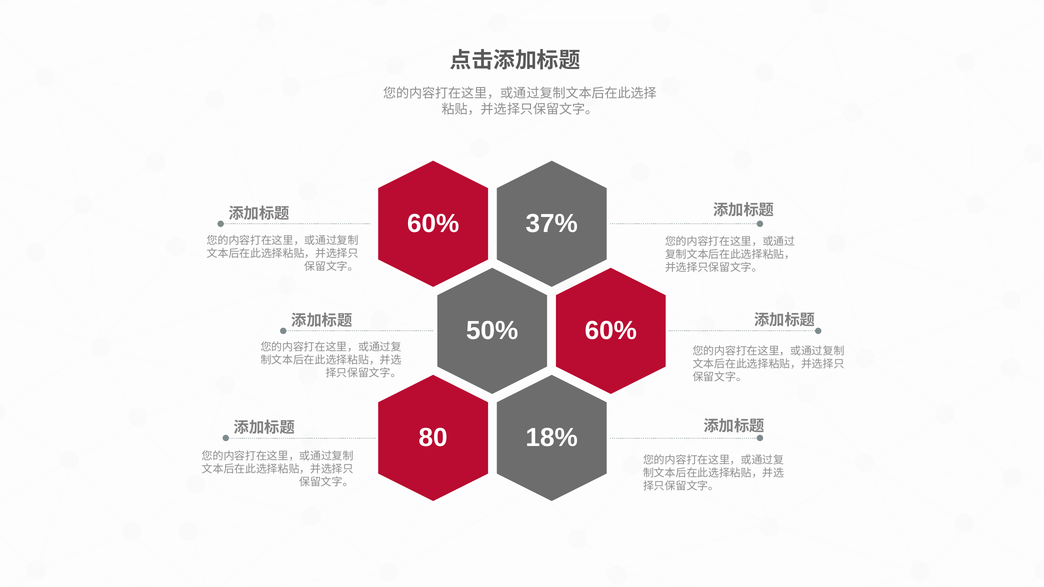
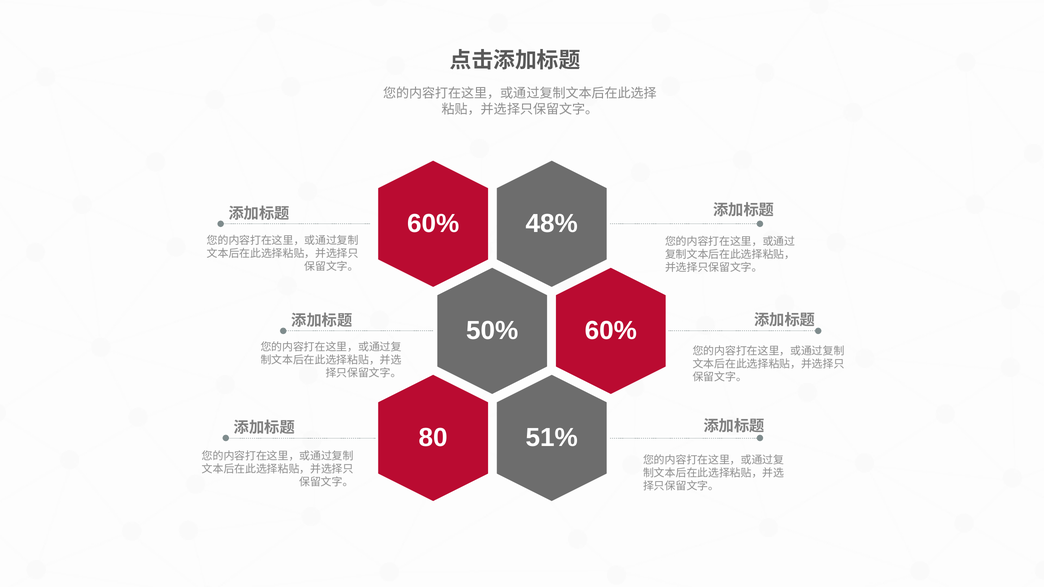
37%: 37% -> 48%
18%: 18% -> 51%
